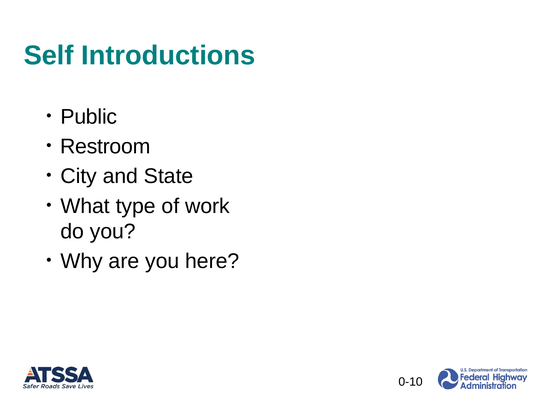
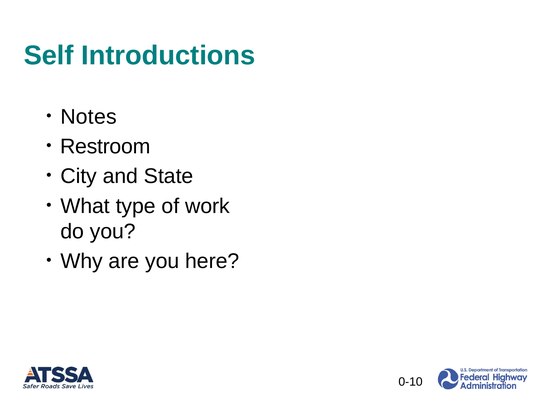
Public: Public -> Notes
